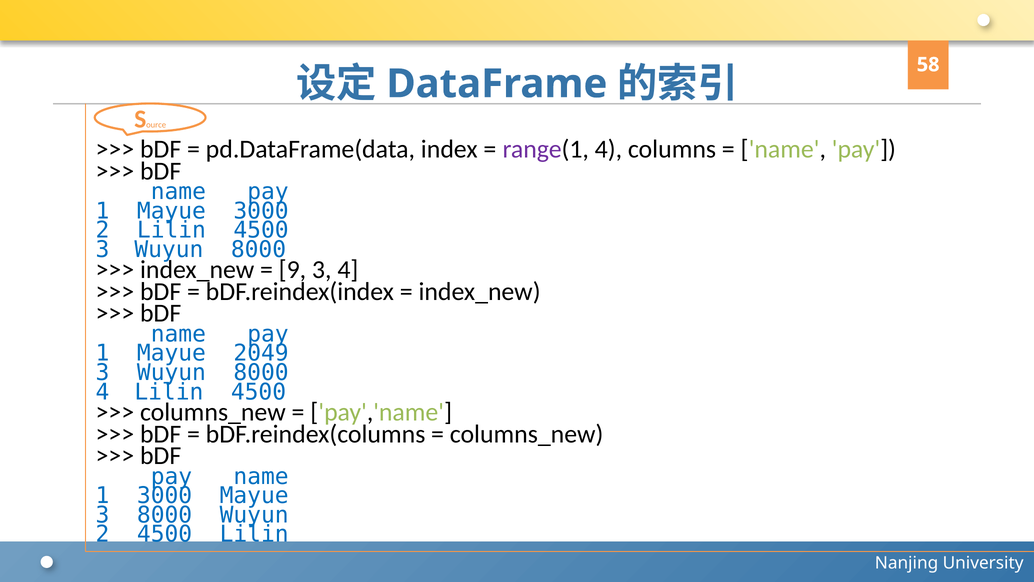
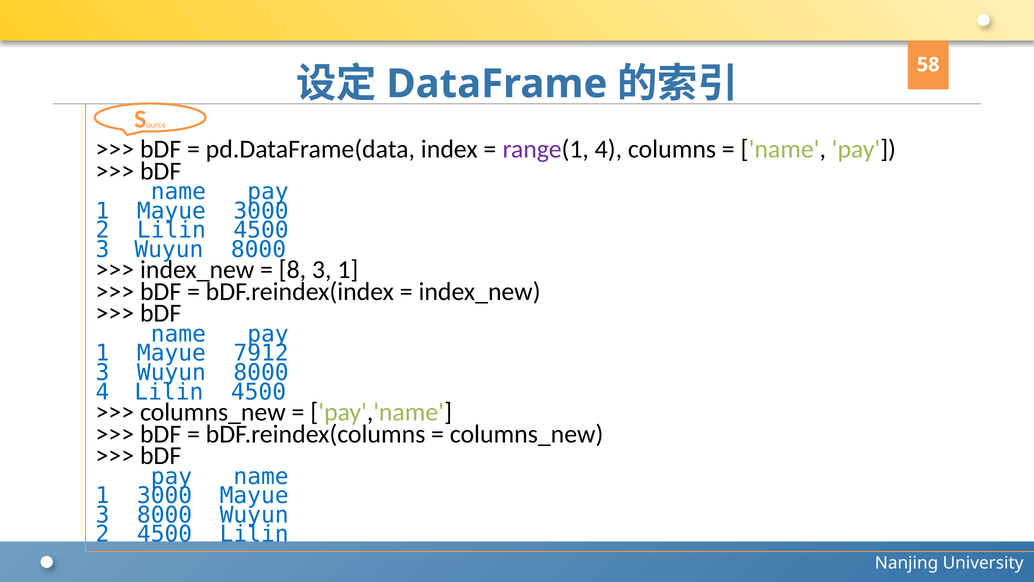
9: 9 -> 8
3 4: 4 -> 1
2049: 2049 -> 7912
